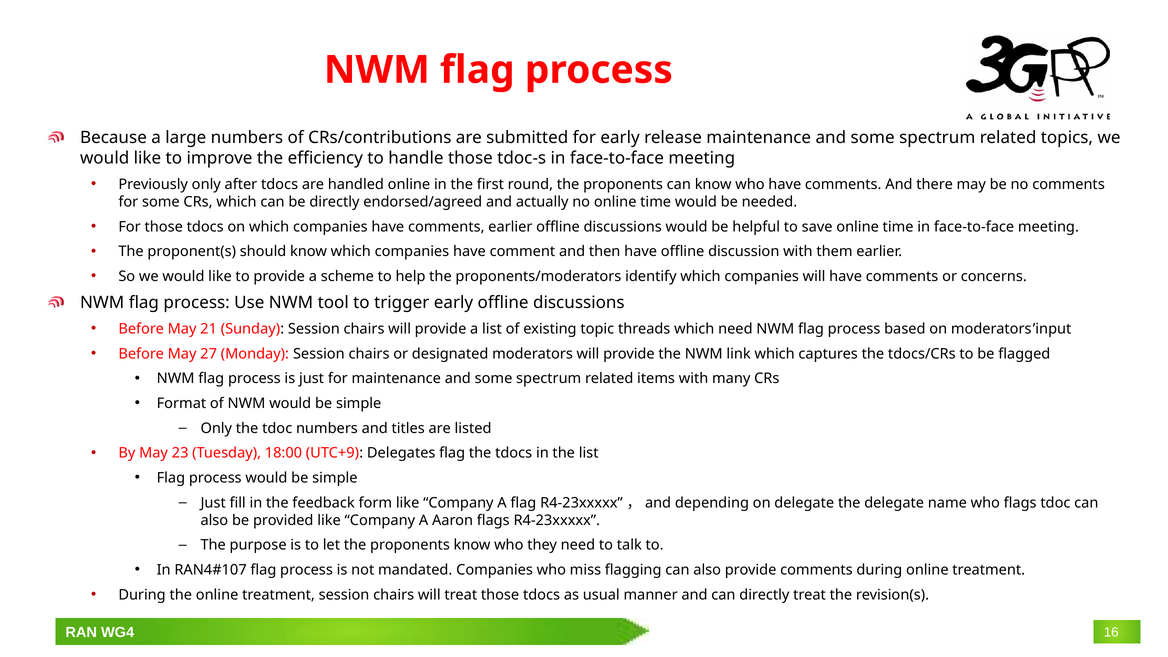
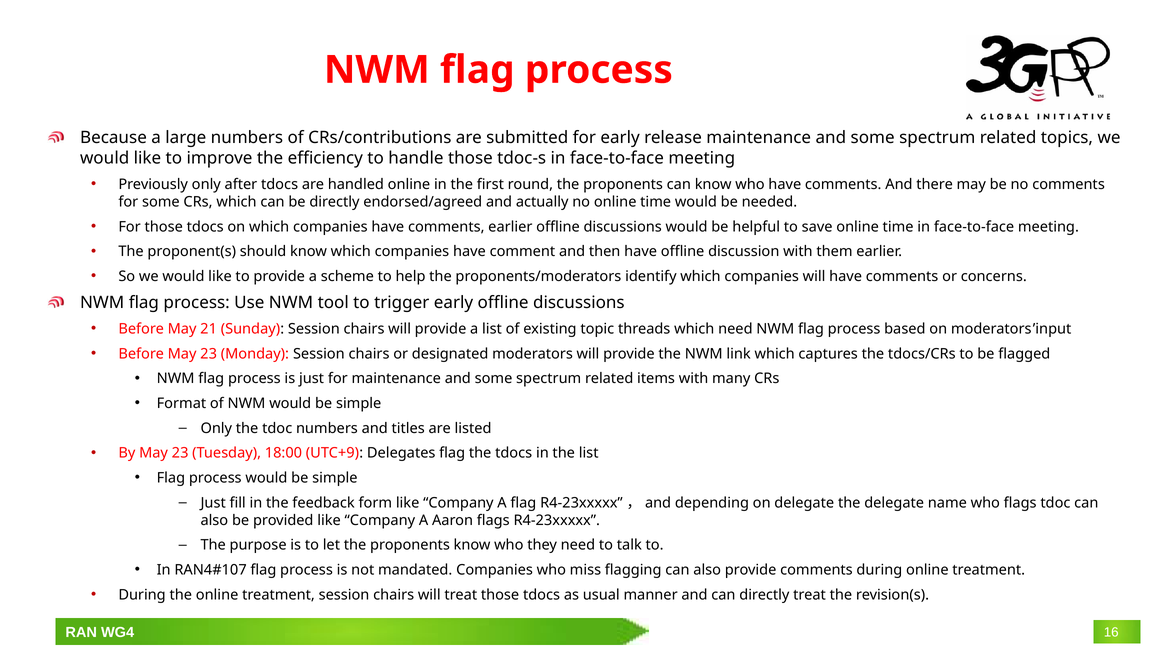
Before May 27: 27 -> 23
